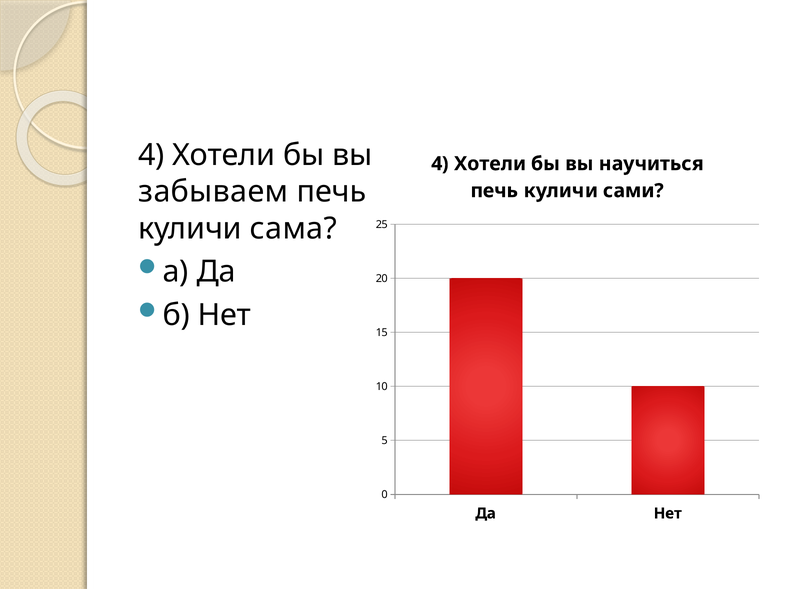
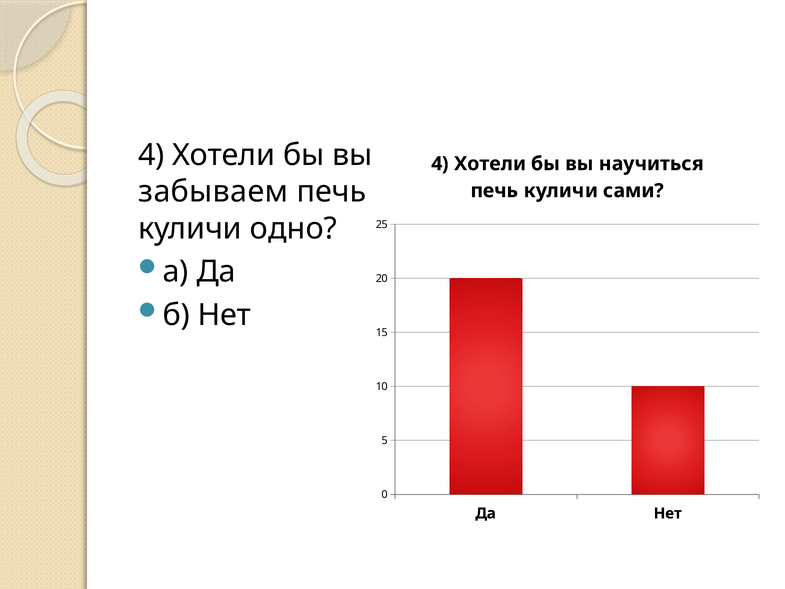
сама: сама -> одно
